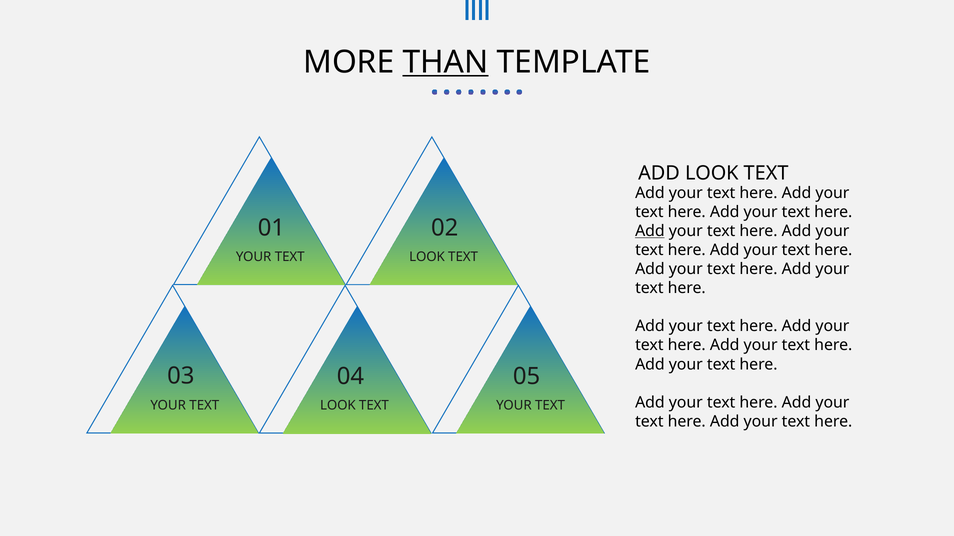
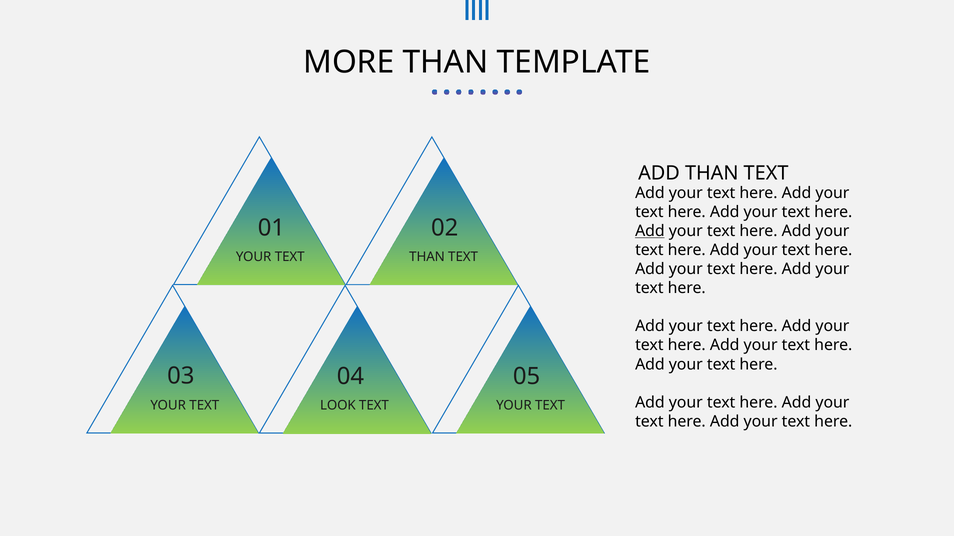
THAN at (446, 62) underline: present -> none
ADD LOOK: LOOK -> THAN
LOOK at (427, 257): LOOK -> THAN
